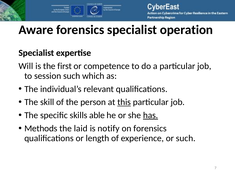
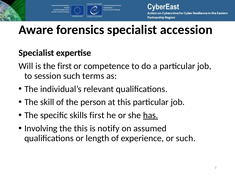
operation: operation -> accession
which: which -> terms
this at (124, 102) underline: present -> none
skills able: able -> first
Methods: Methods -> Involving
the laid: laid -> this
on forensics: forensics -> assumed
